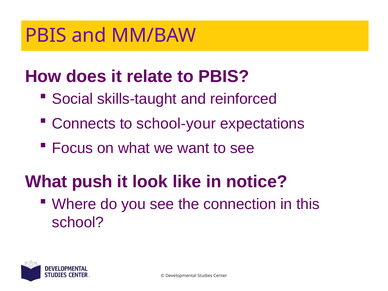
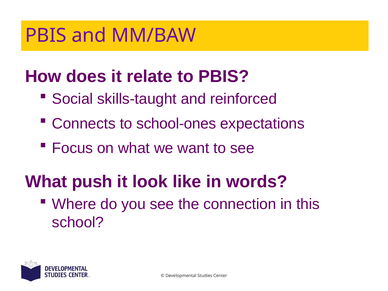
school-your: school-your -> school-ones
notice: notice -> words
